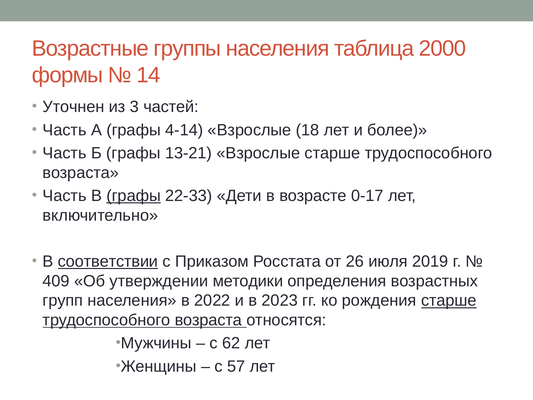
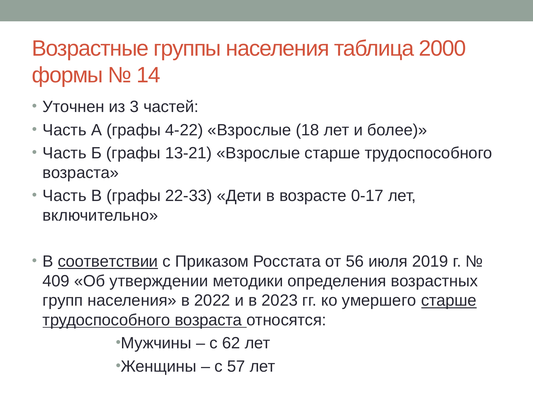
4-14: 4-14 -> 4-22
графы at (134, 196) underline: present -> none
26: 26 -> 56
рождения: рождения -> умершего
